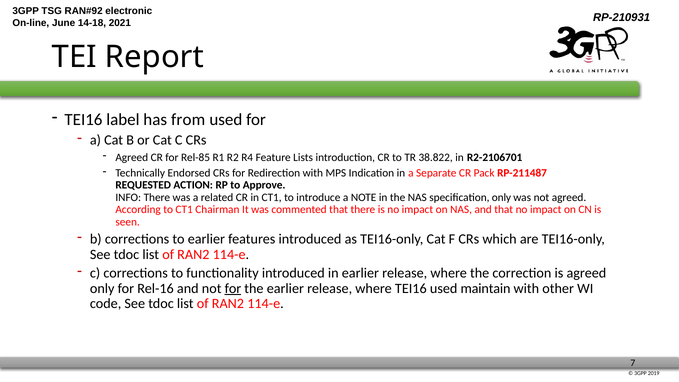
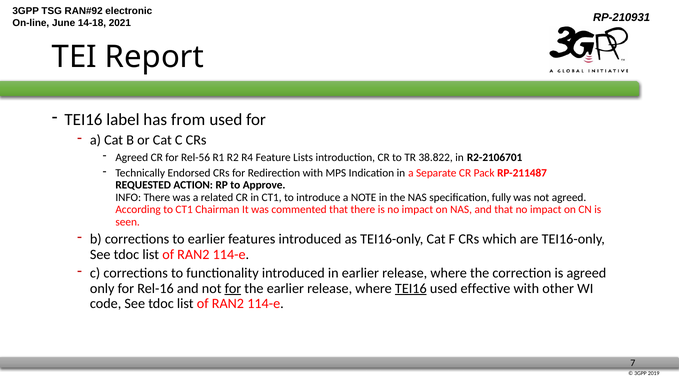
Rel-85: Rel-85 -> Rel-56
specification only: only -> fully
TEI16 at (411, 288) underline: none -> present
maintain: maintain -> effective
